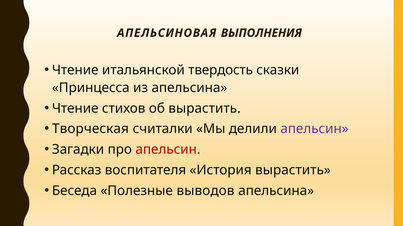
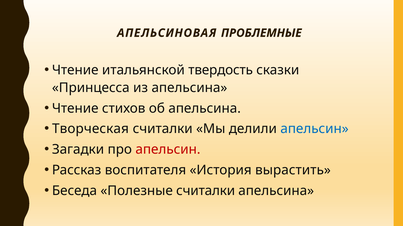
ВЫПОЛНЕНИЯ: ВЫПОЛНЕНИЯ -> ПРОБЛЕМНЫЕ
об вырастить: вырастить -> апельсина
апельсин at (314, 129) colour: purple -> blue
Полезные выводов: выводов -> считалки
